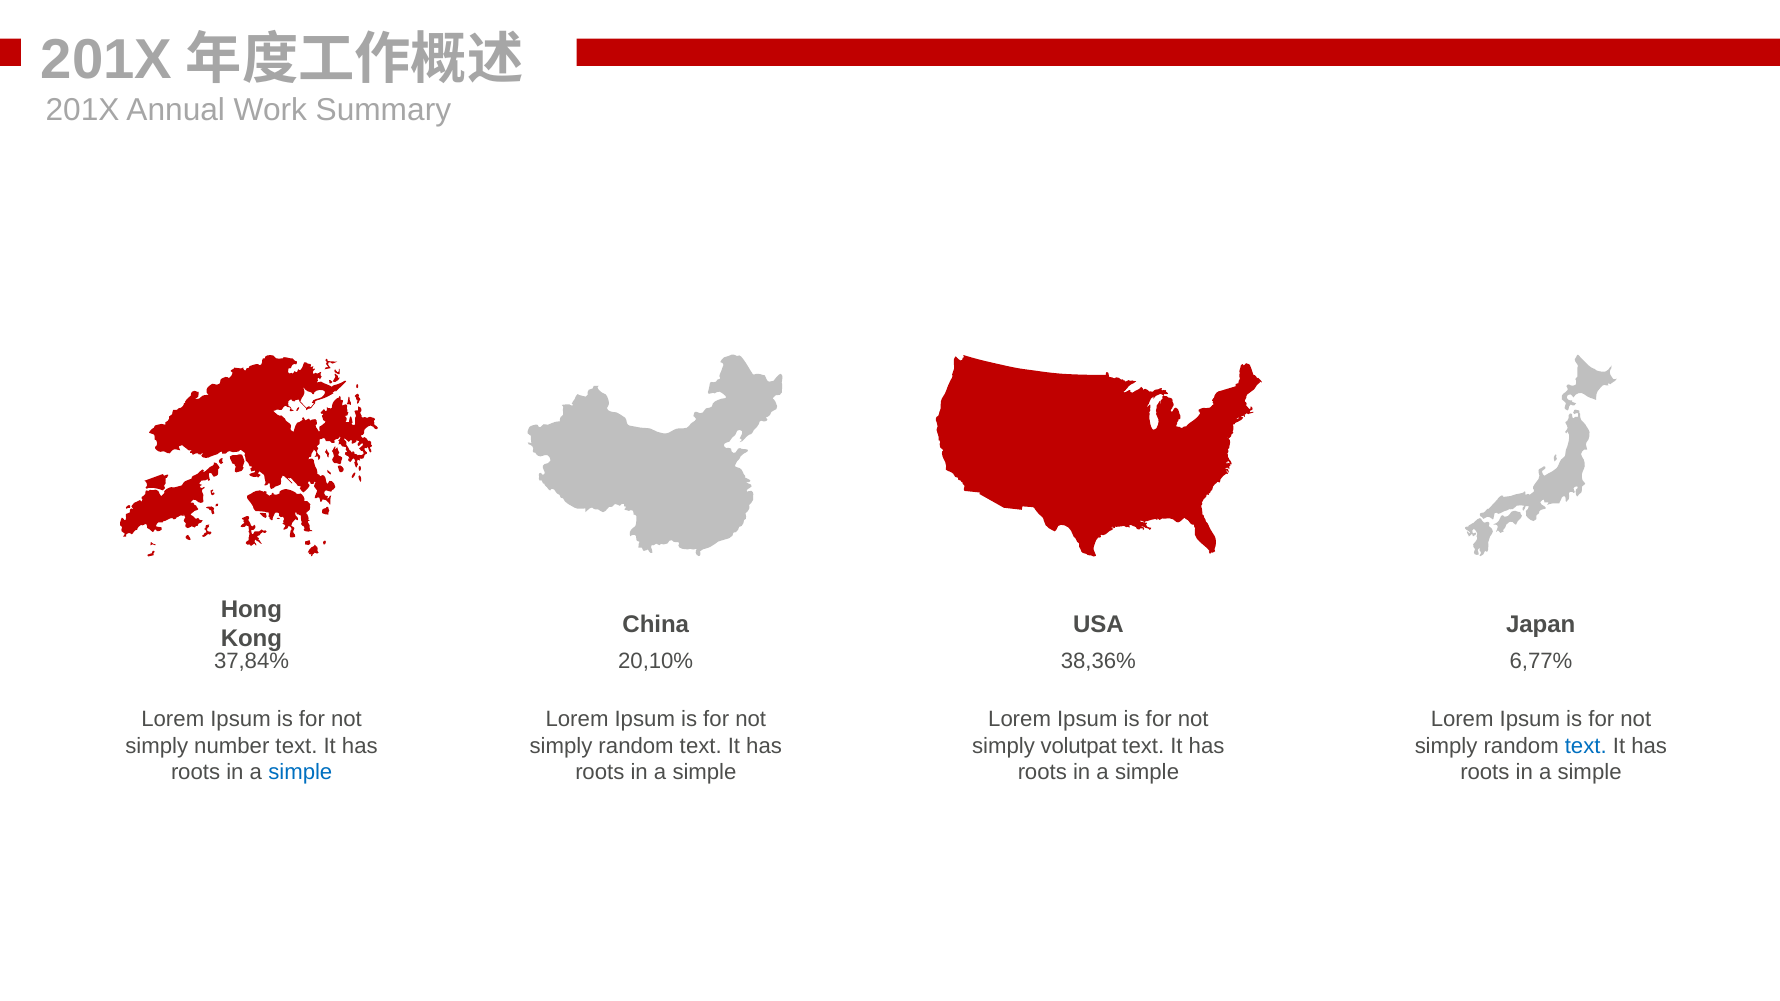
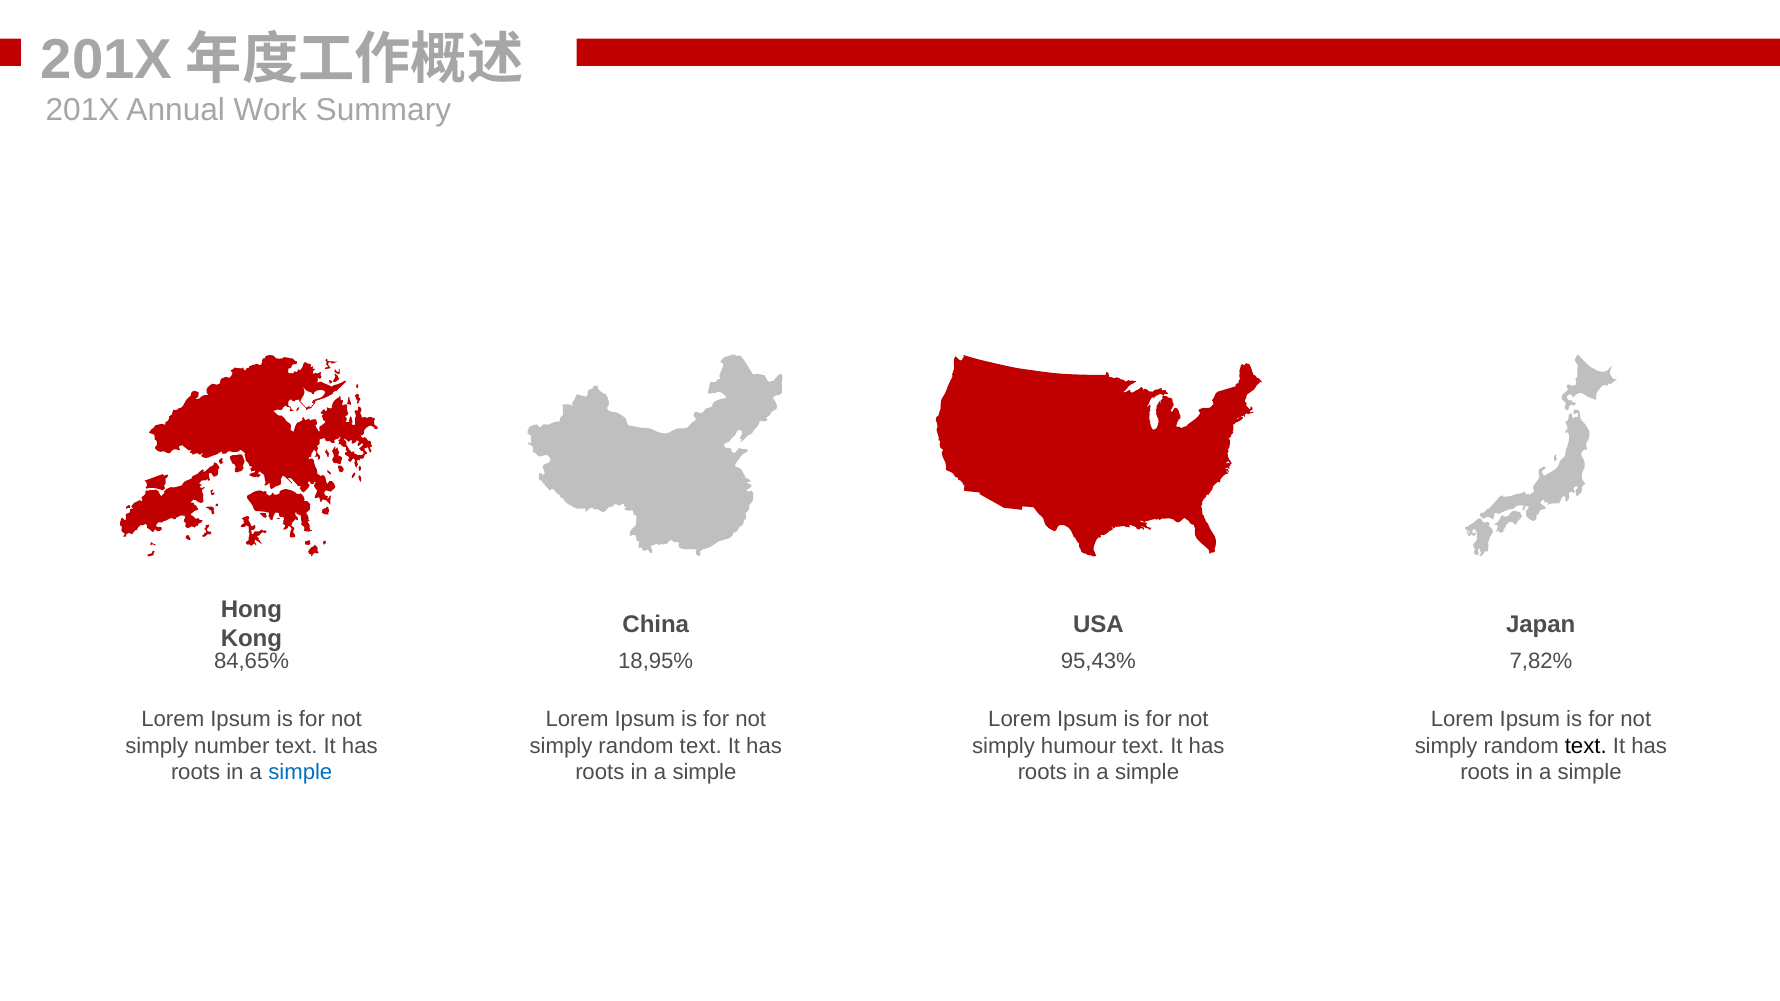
37,84%: 37,84% -> 84,65%
20,10%: 20,10% -> 18,95%
38,36%: 38,36% -> 95,43%
6,77%: 6,77% -> 7,82%
volutpat: volutpat -> humour
text at (1586, 746) colour: blue -> black
